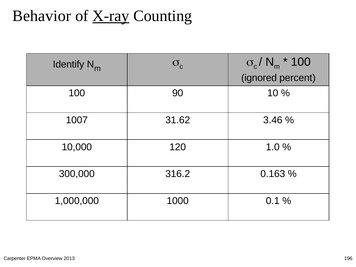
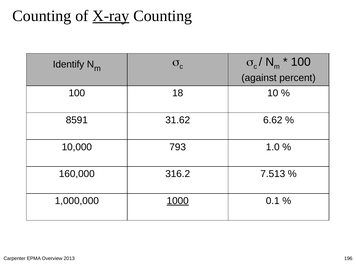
Behavior at (42, 16): Behavior -> Counting
ignored: ignored -> against
90: 90 -> 18
1007: 1007 -> 8591
3.46: 3.46 -> 6.62
120: 120 -> 793
300,000: 300,000 -> 160,000
0.163: 0.163 -> 7.513
1000 underline: none -> present
